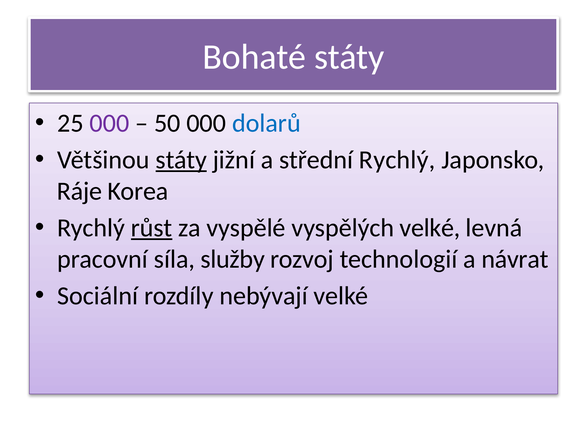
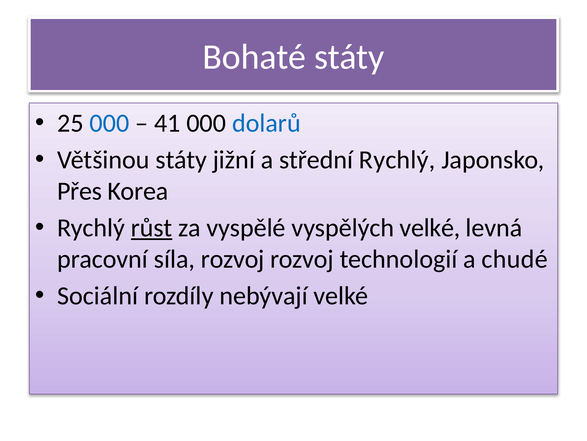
000 at (109, 123) colour: purple -> blue
50: 50 -> 41
státy at (181, 160) underline: present -> none
Ráje: Ráje -> Přes
síla služby: služby -> rozvoj
návrat: návrat -> chudé
